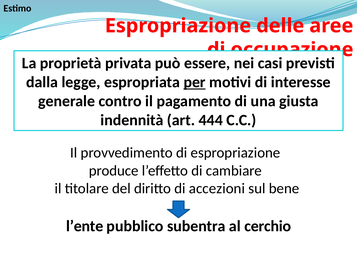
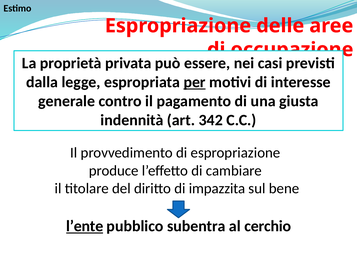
444: 444 -> 342
accezioni: accezioni -> impazzita
l’ente underline: none -> present
